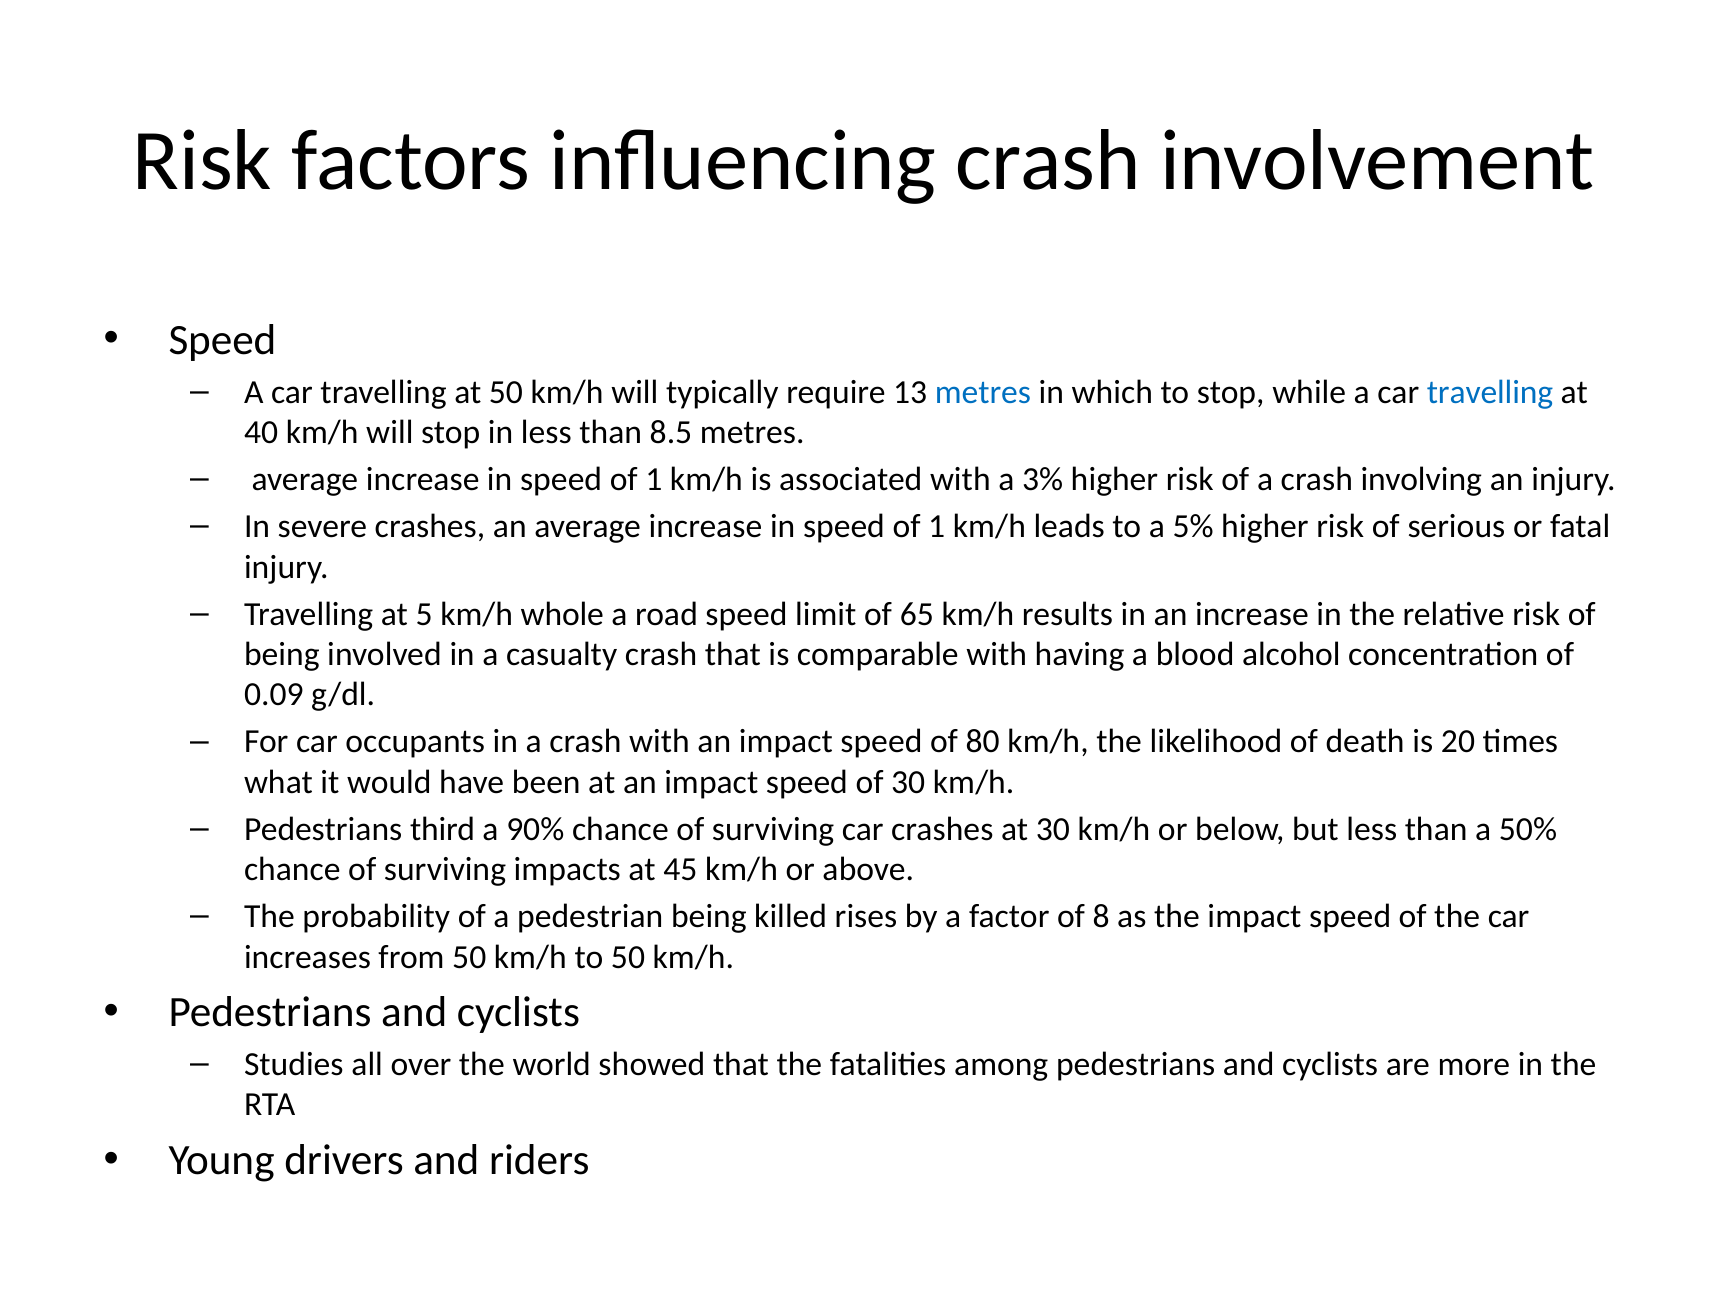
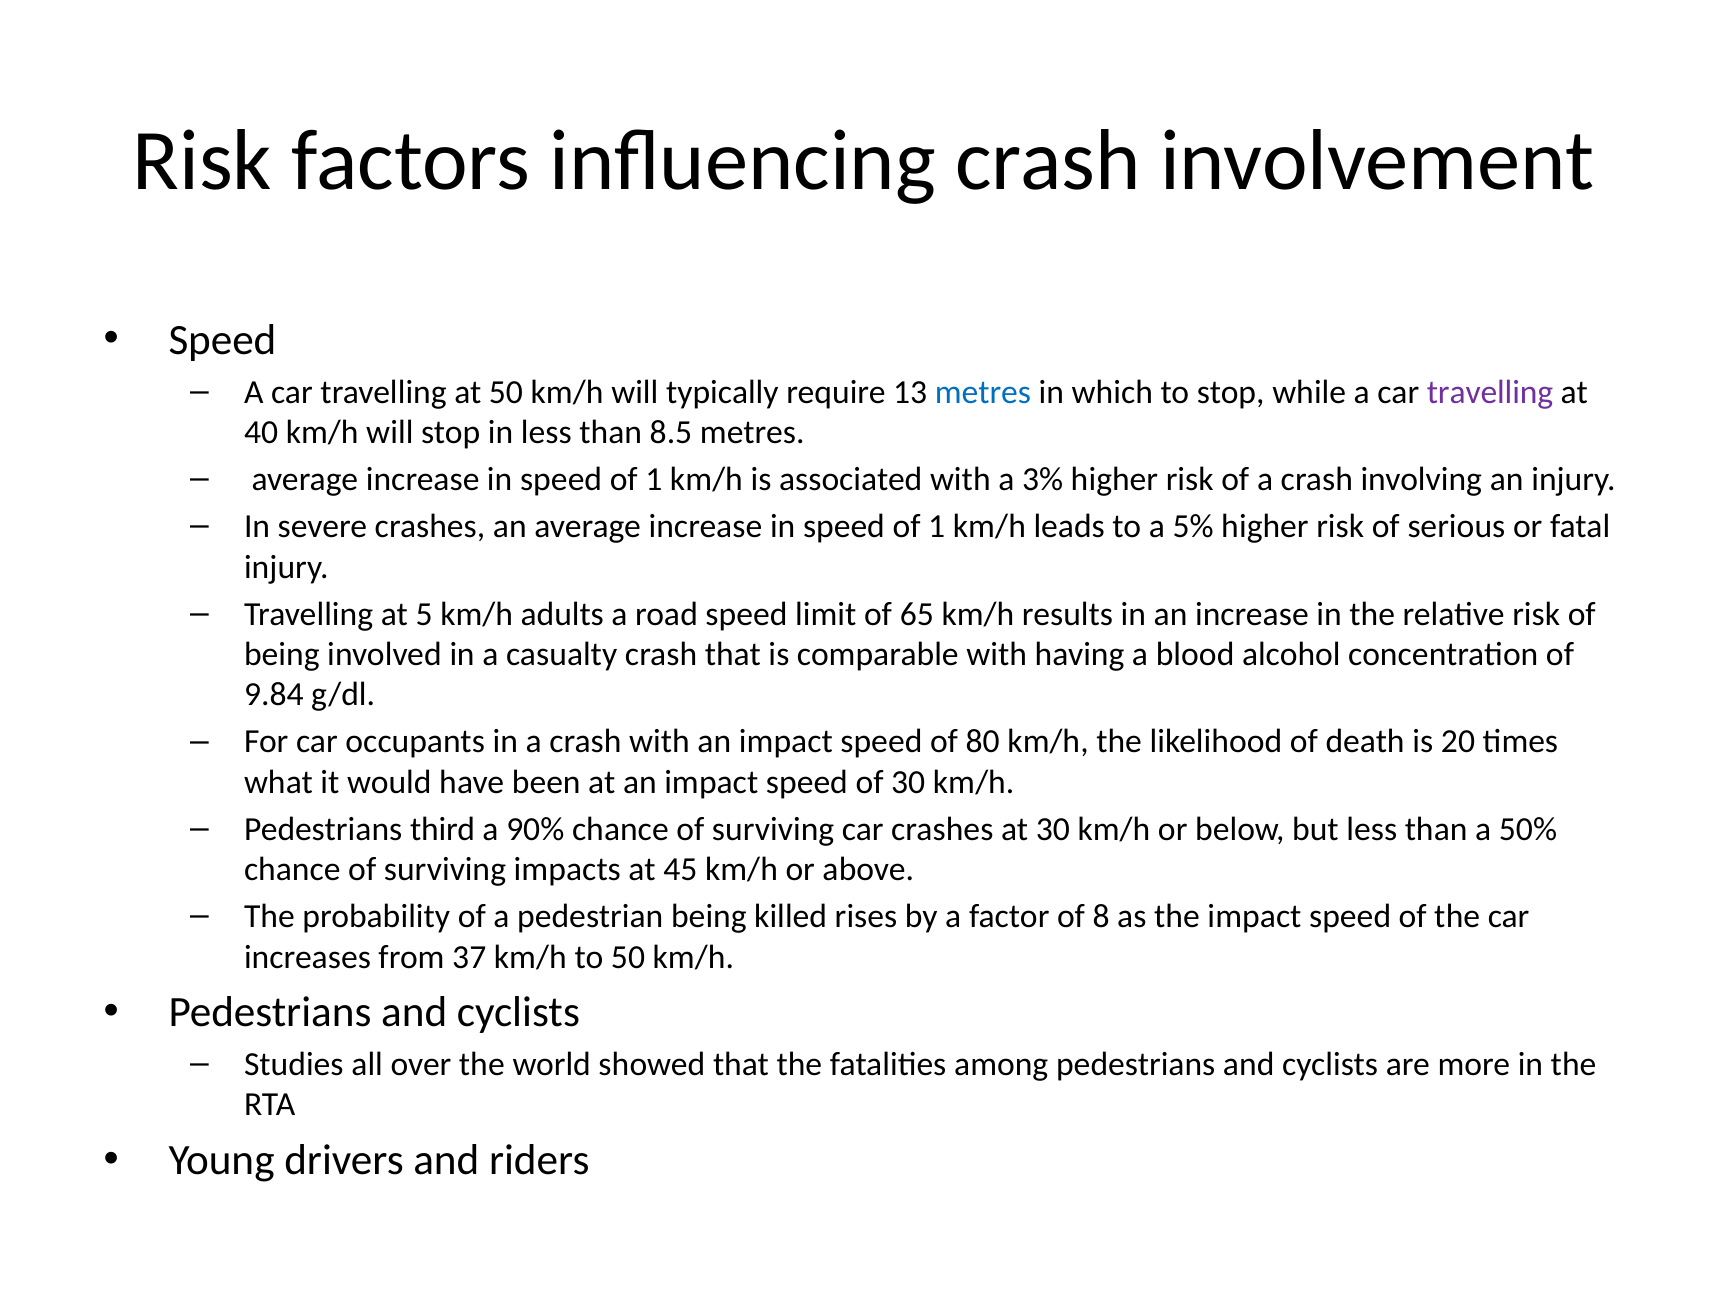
travelling at (1490, 392) colour: blue -> purple
whole: whole -> adults
0.09: 0.09 -> 9.84
from 50: 50 -> 37
